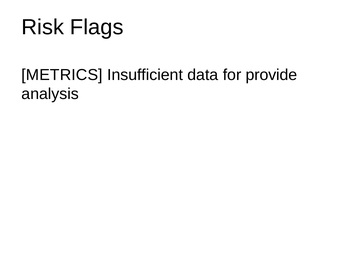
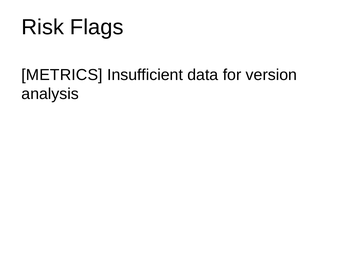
provide: provide -> version
